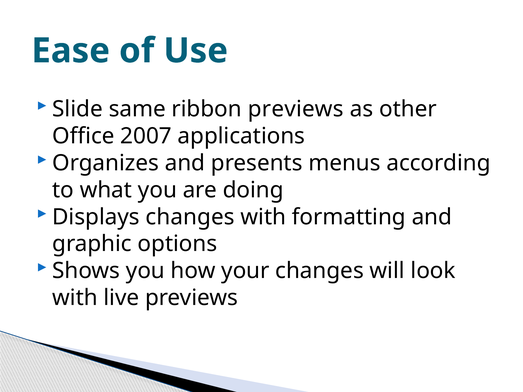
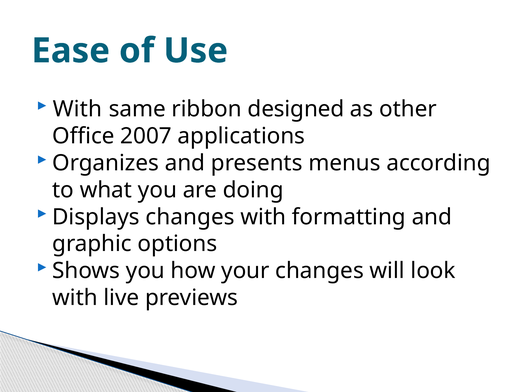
Slide at (78, 109): Slide -> With
ribbon previews: previews -> designed
